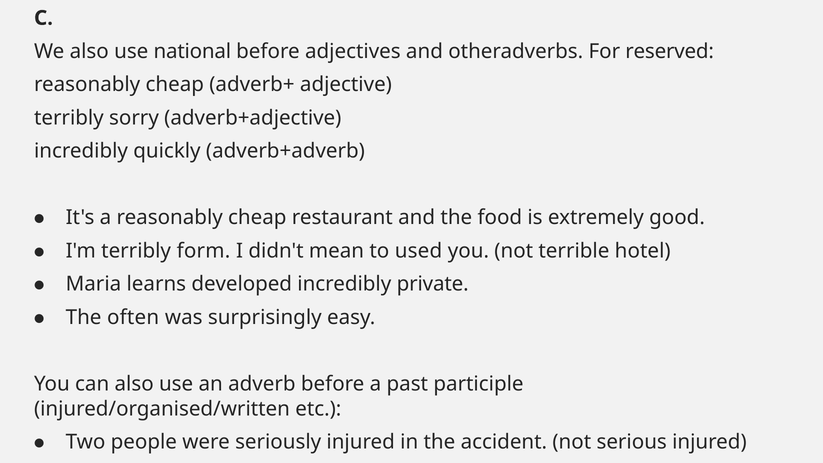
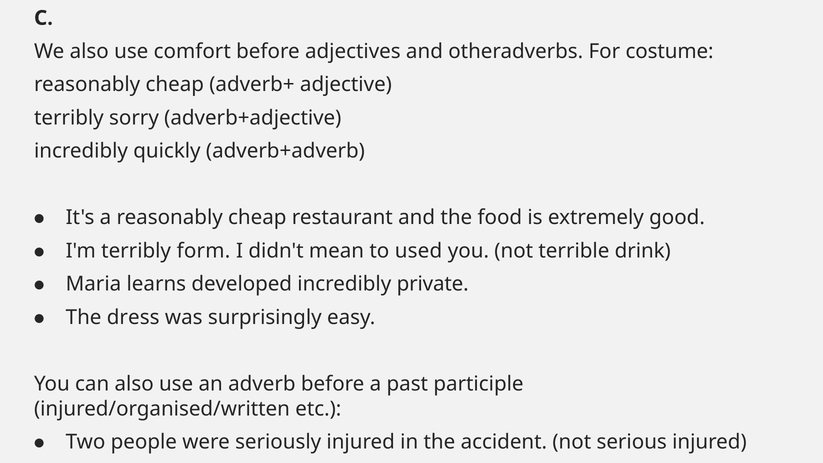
national: national -> comfort
reserved: reserved -> costume
hotel: hotel -> drink
often: often -> dress
